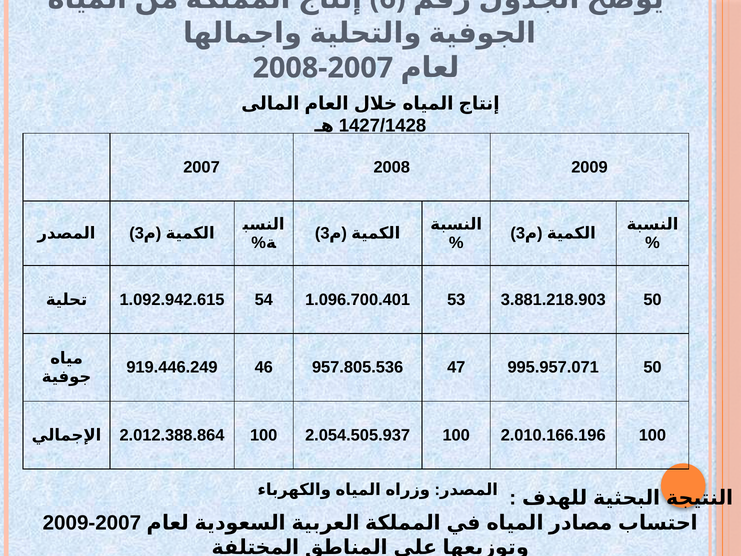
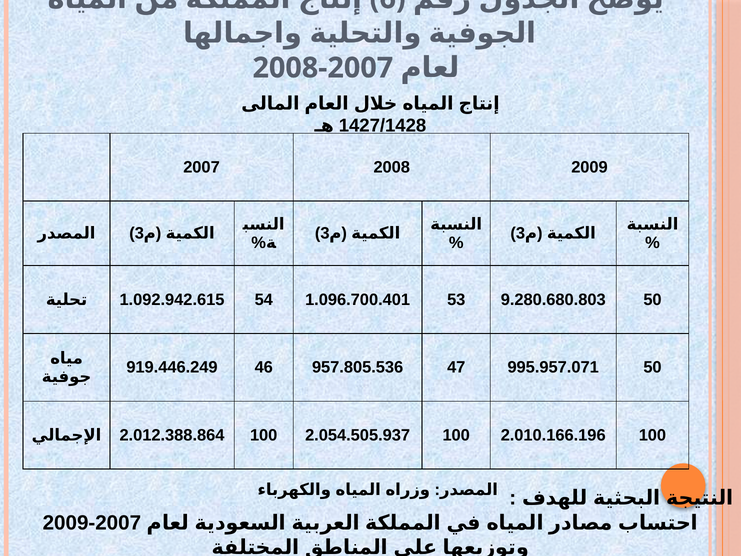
3.881.218.903: 3.881.218.903 -> 9.280.680.803
